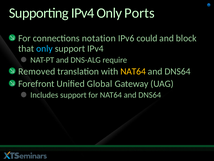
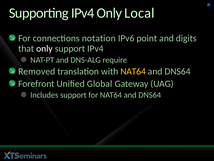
Ports: Ports -> Local
could: could -> point
block: block -> digits
only at (44, 48) colour: light blue -> white
